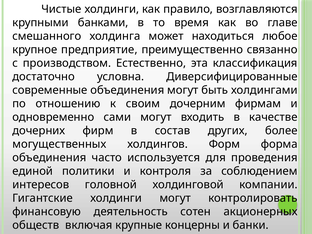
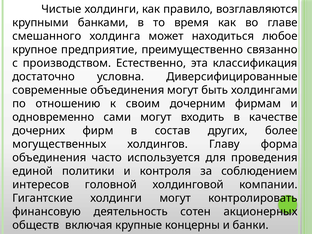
Форм: Форм -> Главу
